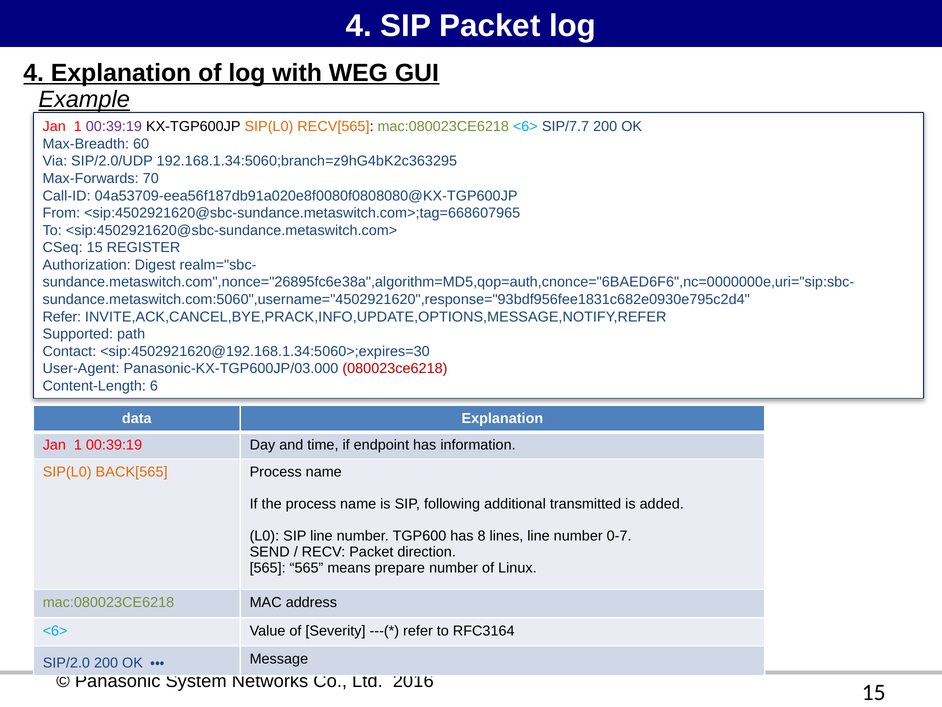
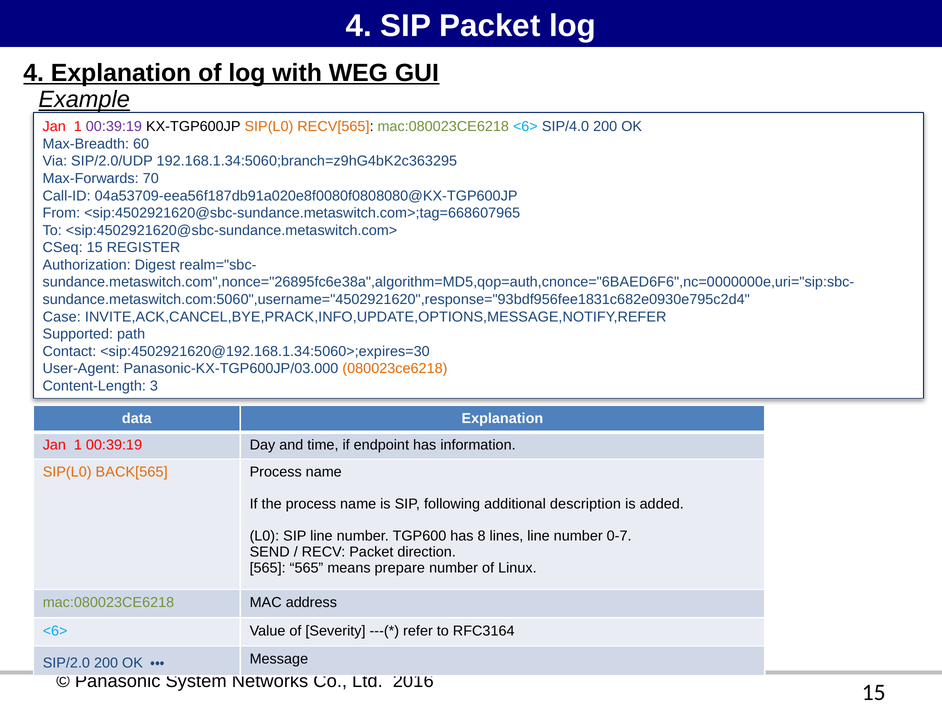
SIP/7.7: SIP/7.7 -> SIP/4.0
Refer at (62, 317): Refer -> Case
080023ce6218 colour: red -> orange
6: 6 -> 3
transmitted: transmitted -> description
